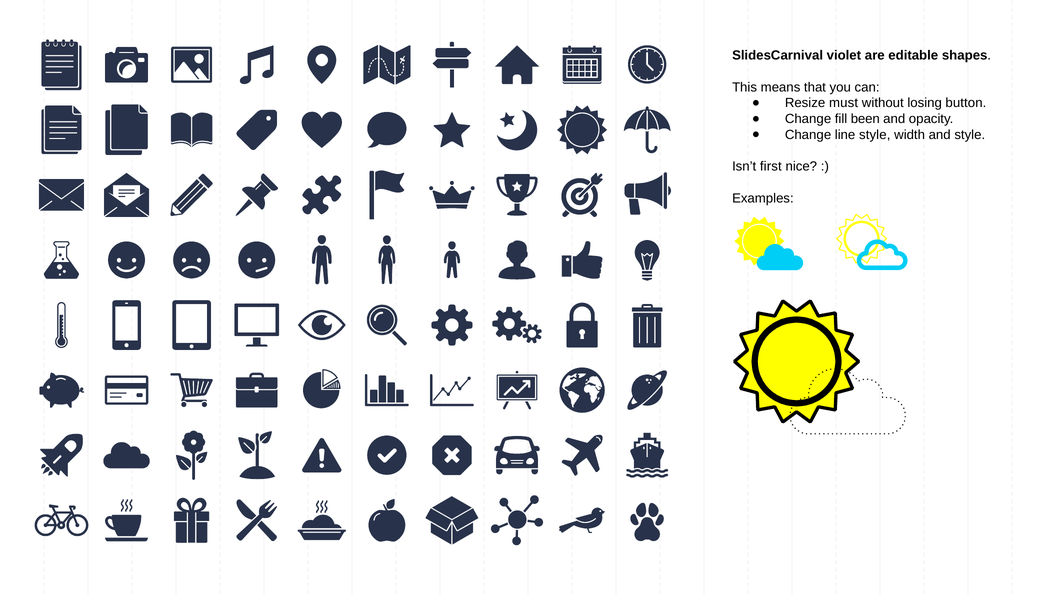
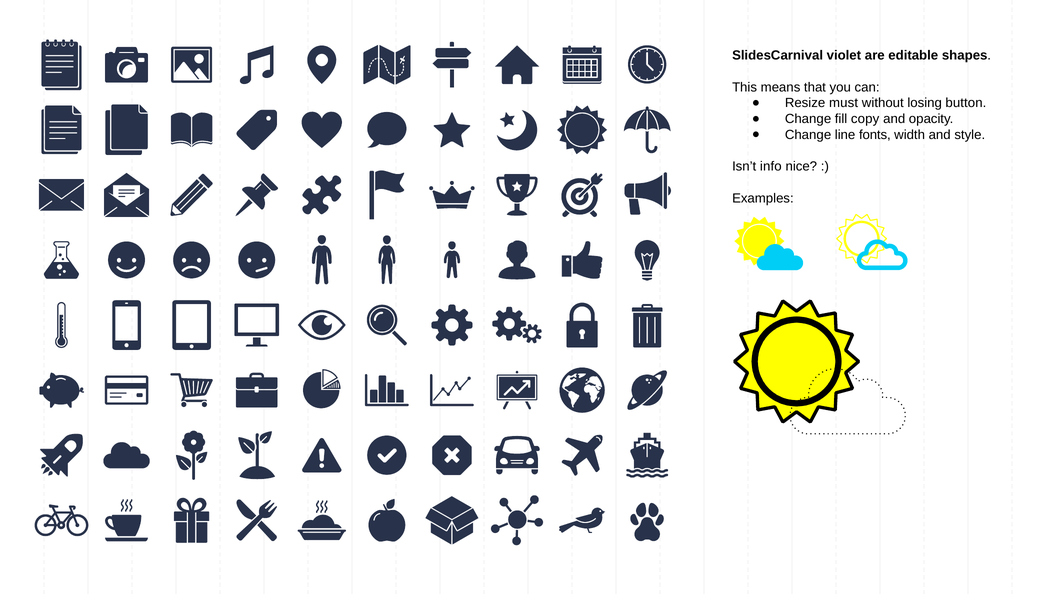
been: been -> copy
line style: style -> fonts
first: first -> info
